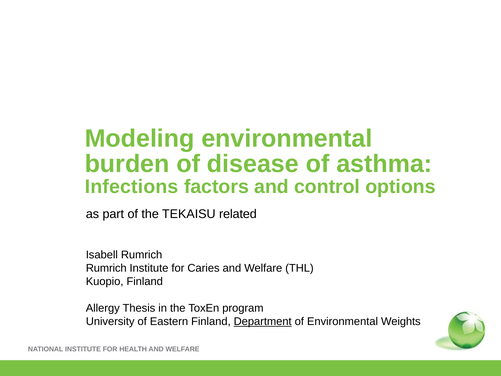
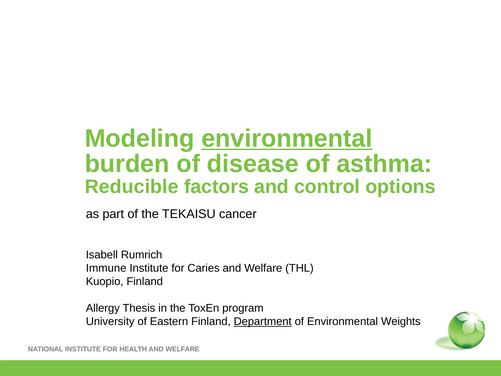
environmental at (287, 138) underline: none -> present
Infections: Infections -> Reducible
related: related -> cancer
Rumrich at (106, 268): Rumrich -> Immune
